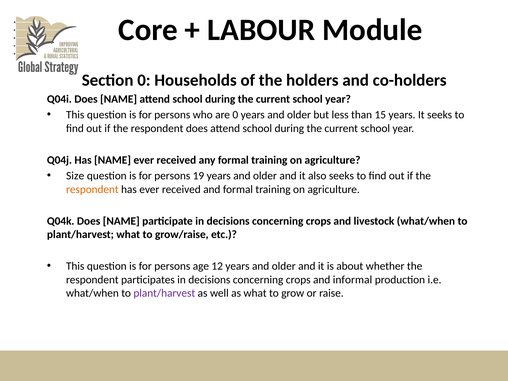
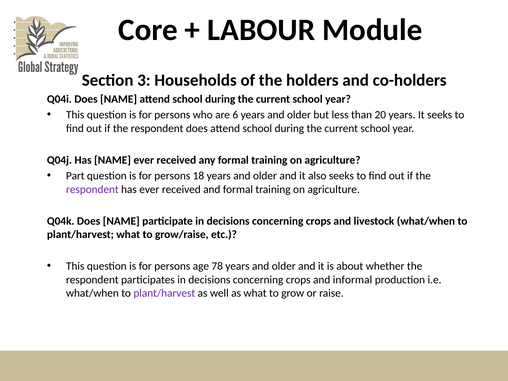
Section 0: 0 -> 3
are 0: 0 -> 6
15: 15 -> 20
Size: Size -> Part
19: 19 -> 18
respondent at (92, 189) colour: orange -> purple
12: 12 -> 78
